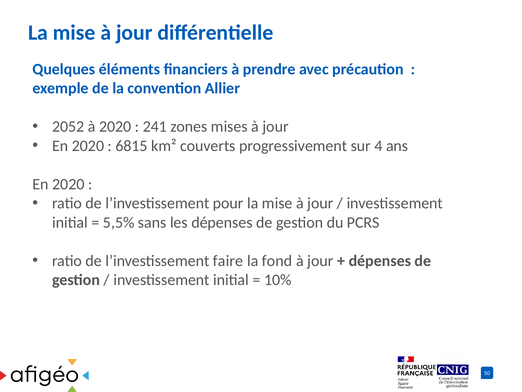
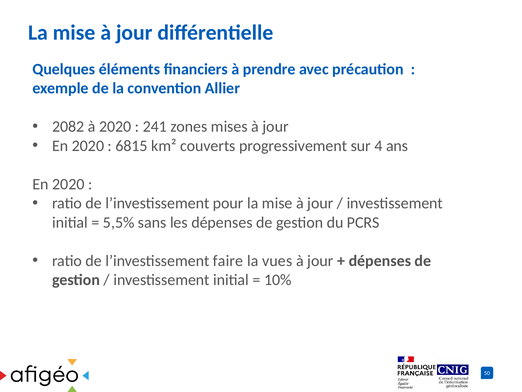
2052: 2052 -> 2082
fond: fond -> vues
